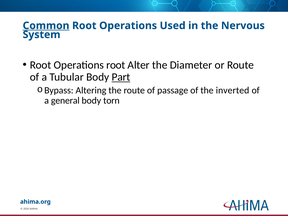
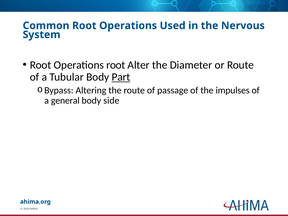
Common underline: present -> none
inverted: inverted -> impulses
torn: torn -> side
